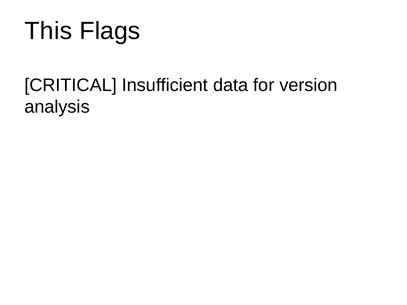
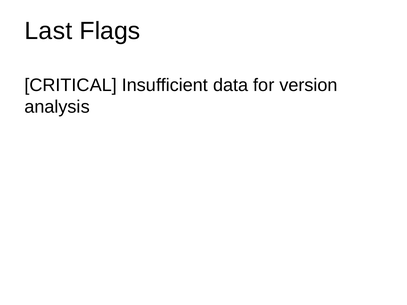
This: This -> Last
